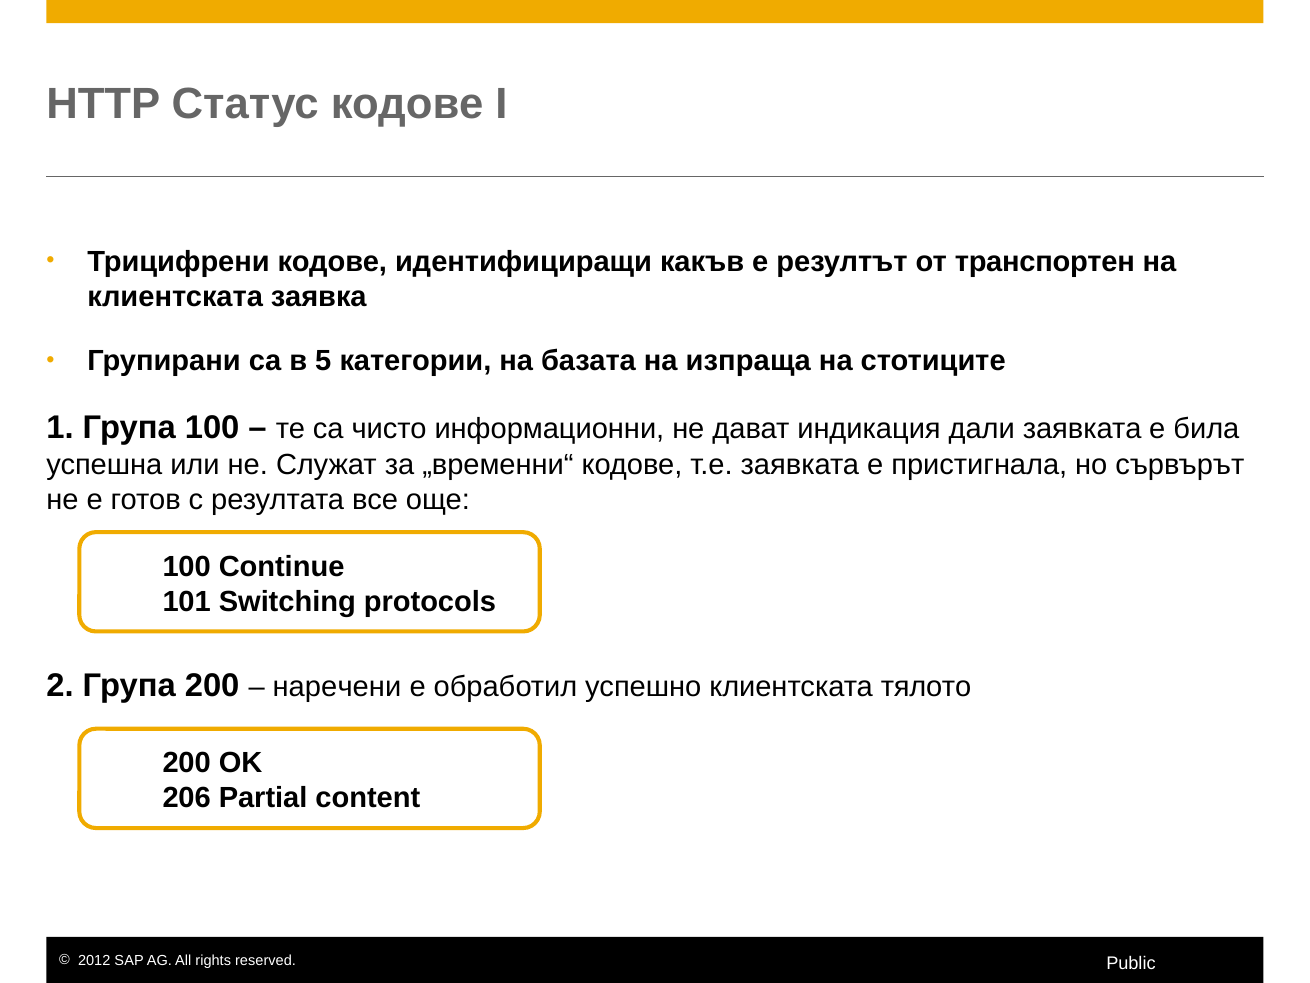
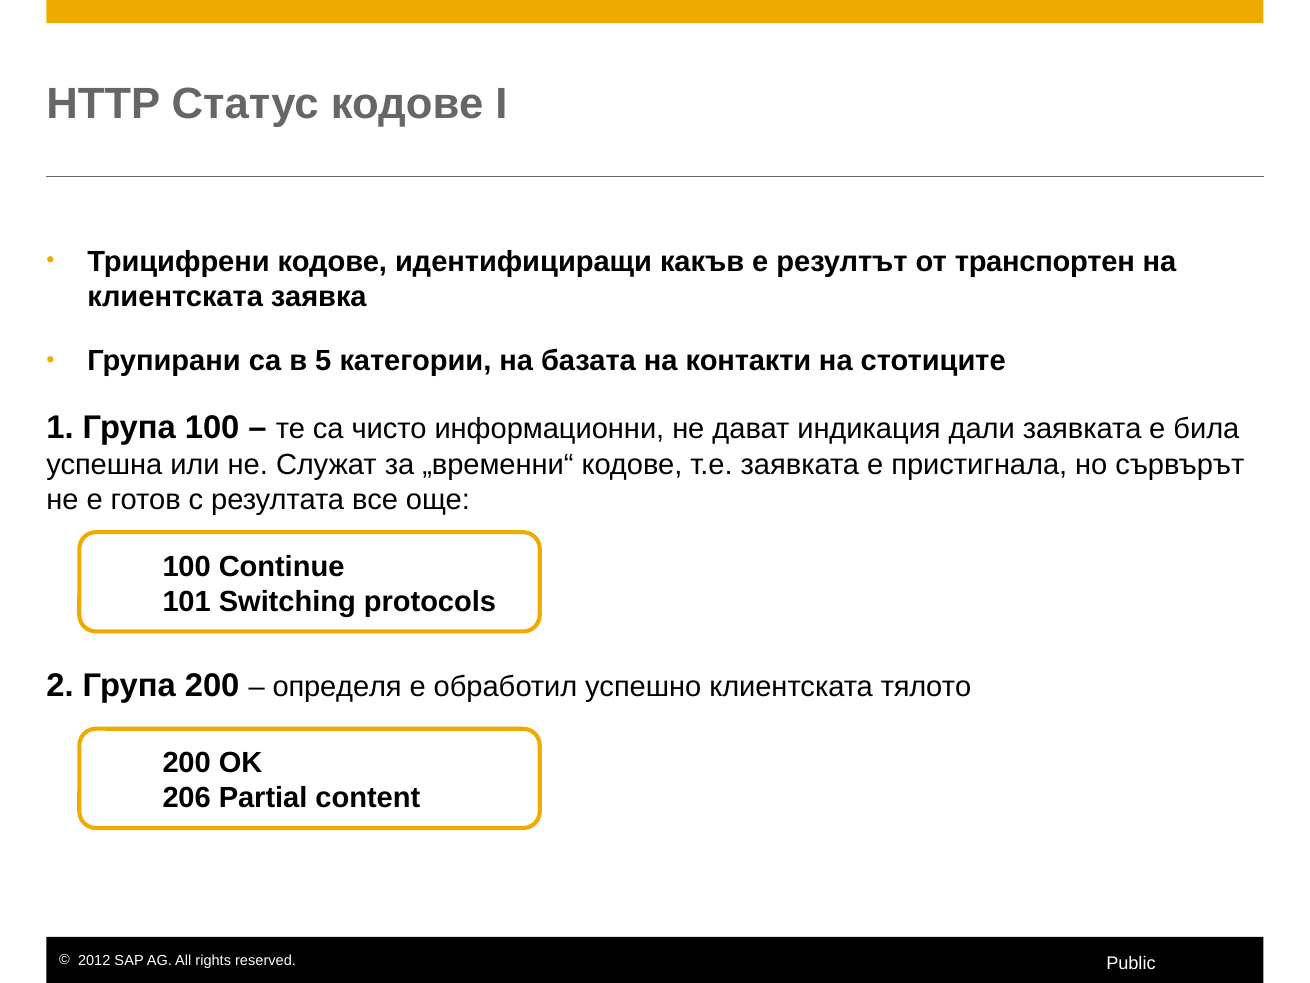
изпраща: изпраща -> контакти
наречени: наречени -> определя
